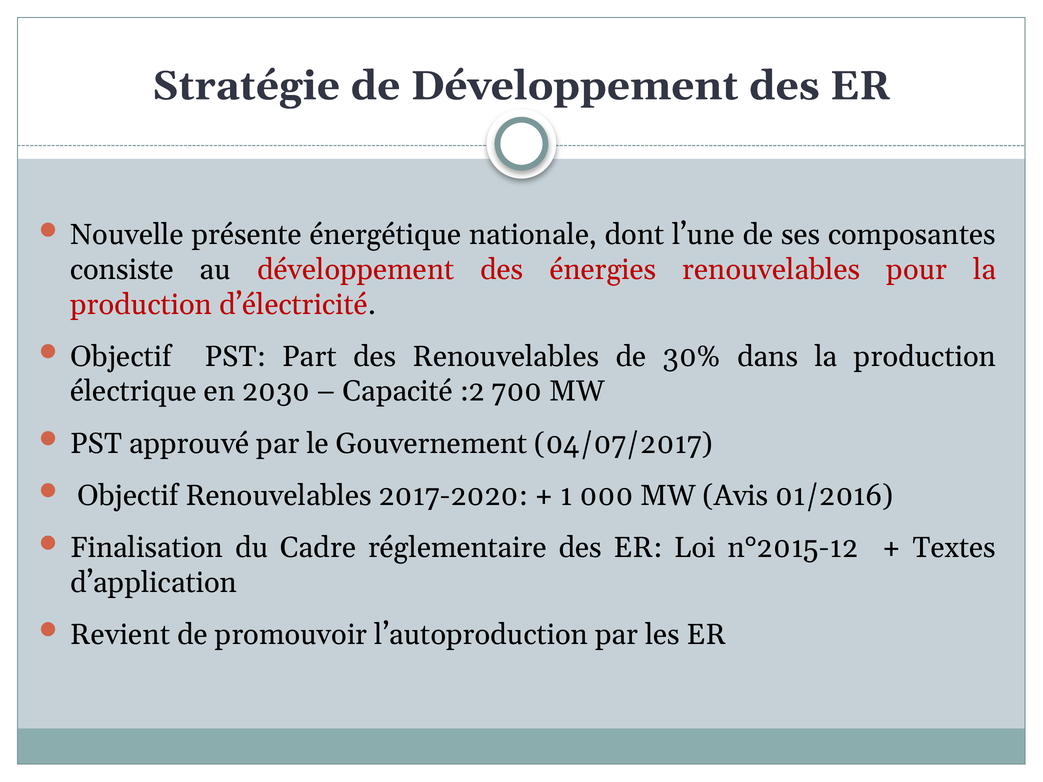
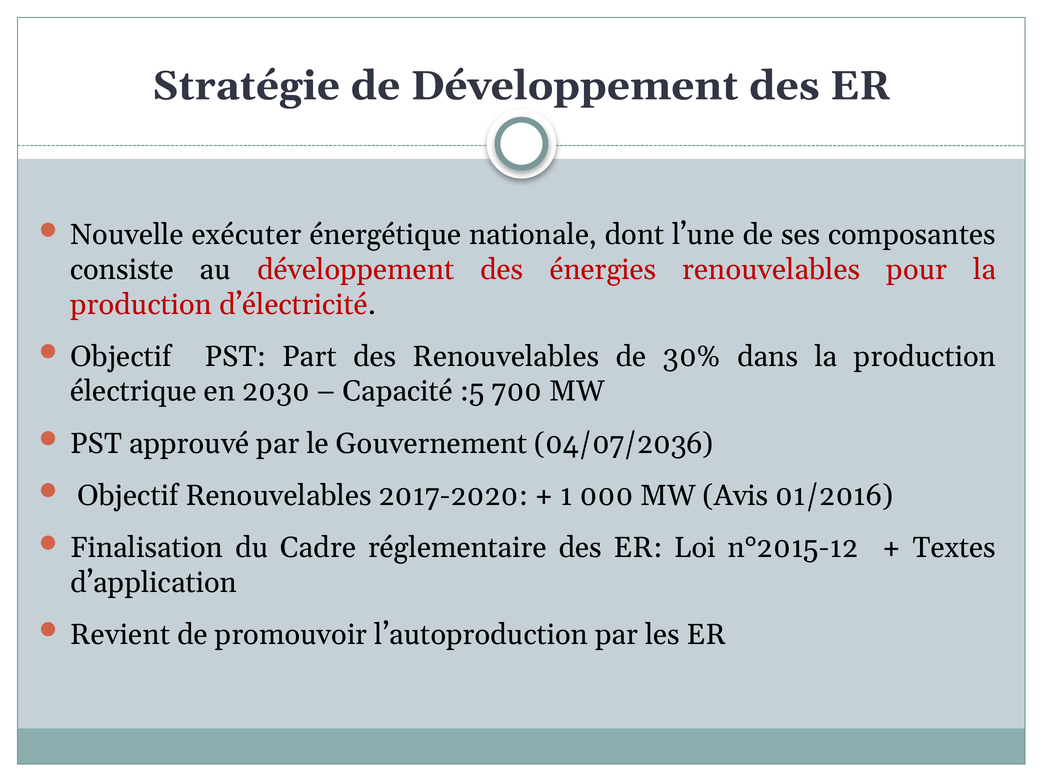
présente: présente -> exécuter
:2: :2 -> :5
04/07/2017: 04/07/2017 -> 04/07/2036
